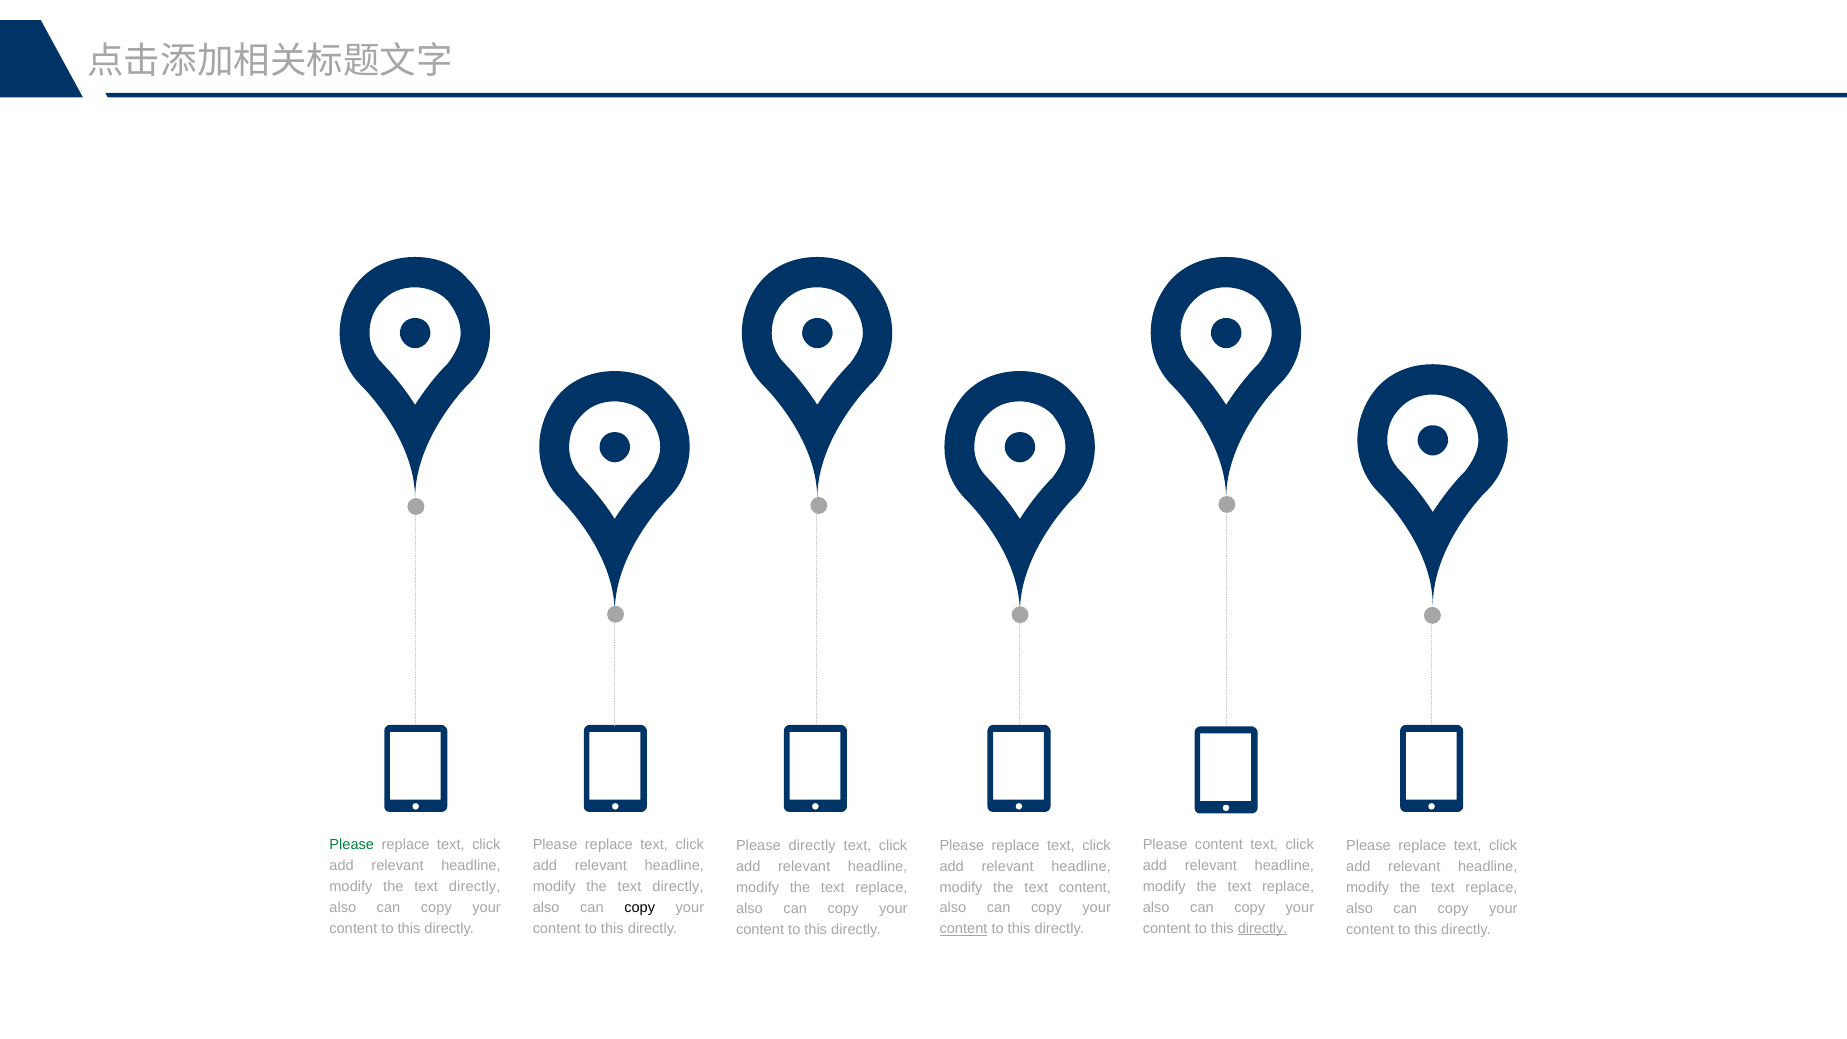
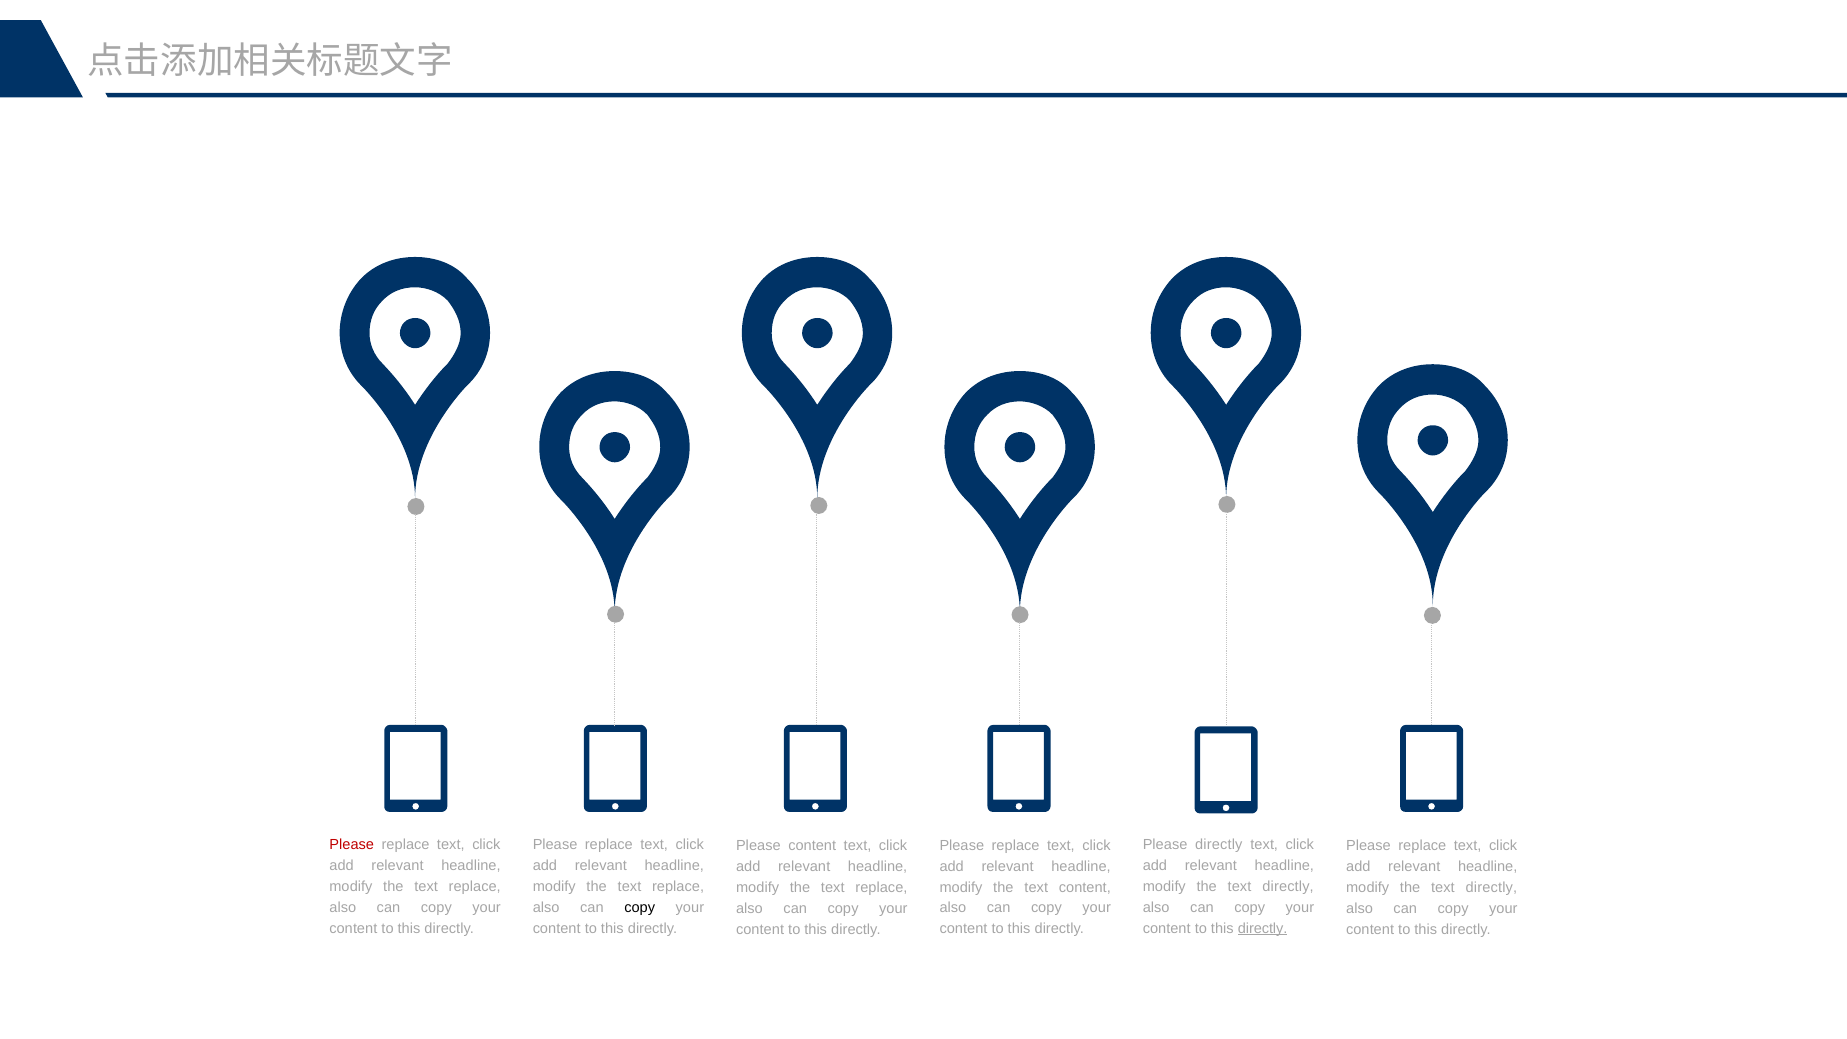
Please content: content -> directly
Please at (352, 845) colour: green -> red
Please directly: directly -> content
directly at (678, 886): directly -> replace
replace at (1288, 886): replace -> directly
directly at (475, 886): directly -> replace
replace at (1491, 887): replace -> directly
content at (963, 929) underline: present -> none
